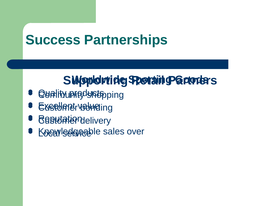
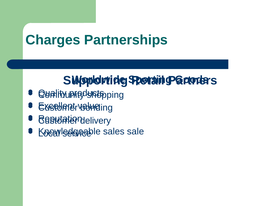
Success: Success -> Charges
over: over -> sale
